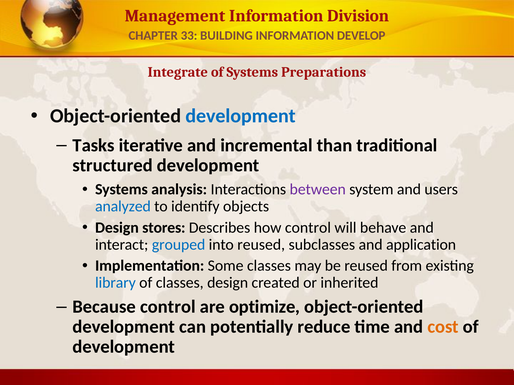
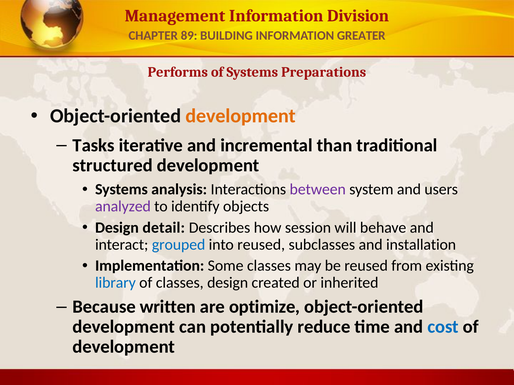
33: 33 -> 89
DEVELOP: DEVELOP -> GREATER
Integrate: Integrate -> Performs
development at (241, 116) colour: blue -> orange
analyzed colour: blue -> purple
stores: stores -> detail
how control: control -> session
application: application -> installation
Because control: control -> written
cost colour: orange -> blue
